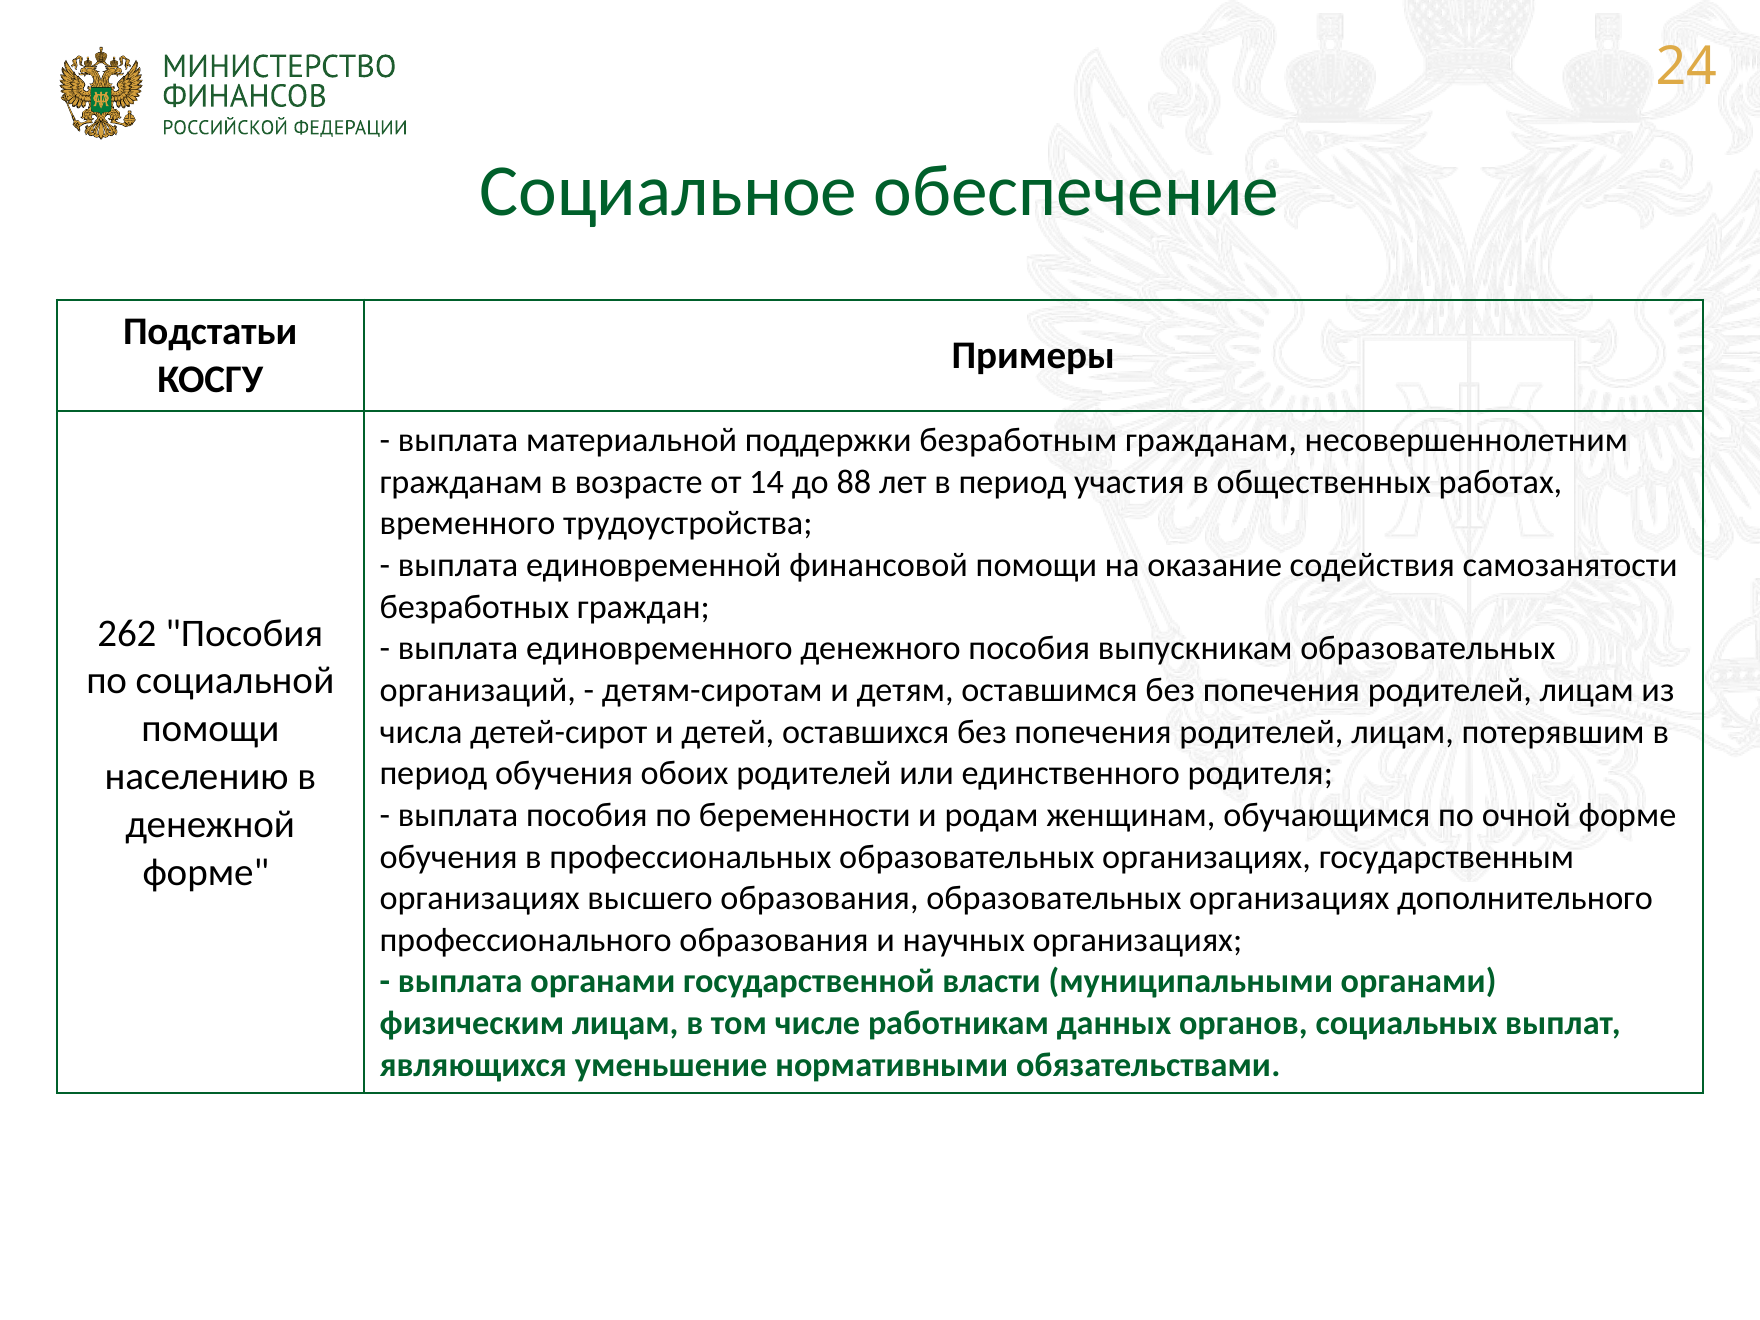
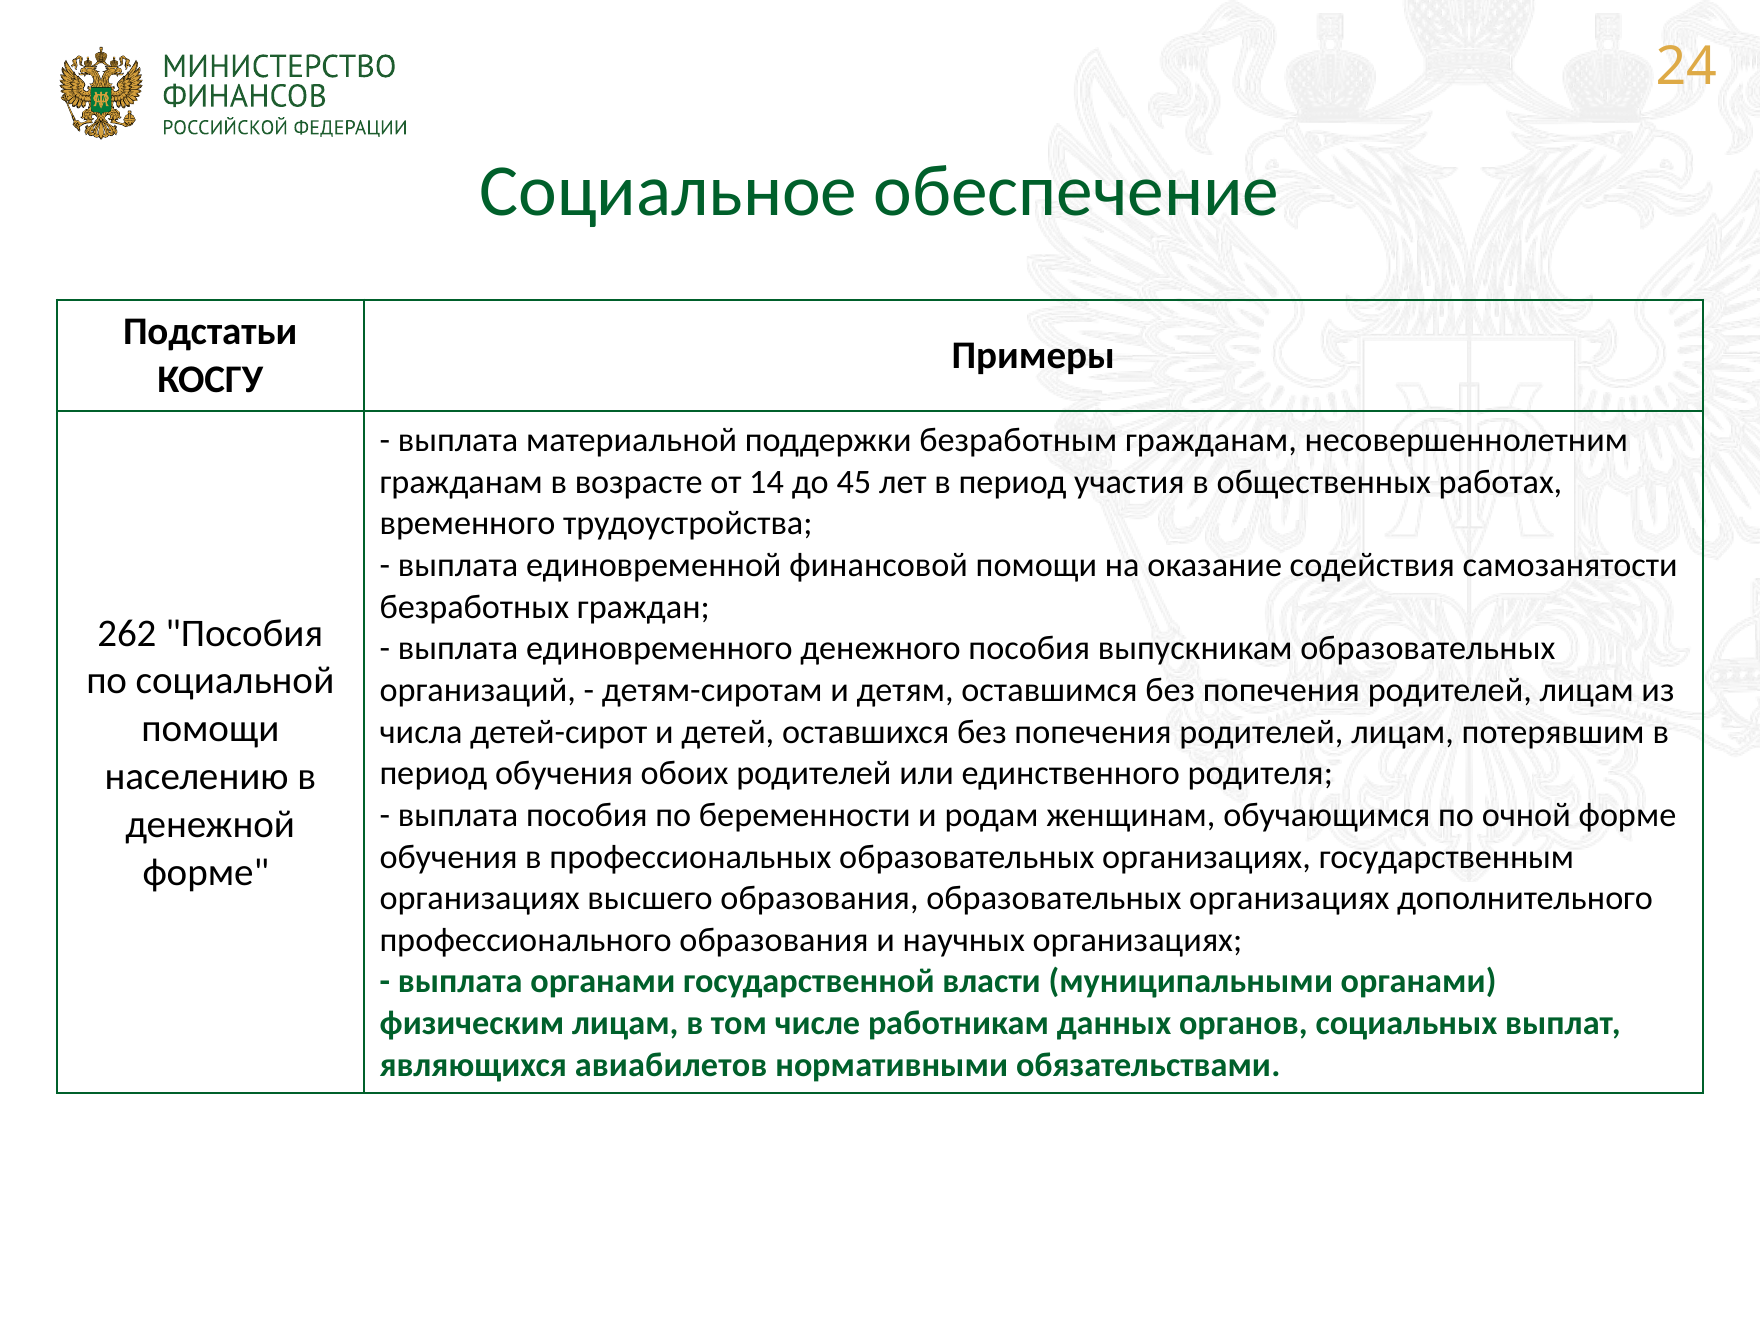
88: 88 -> 45
уменьшение: уменьшение -> авиабилетов
